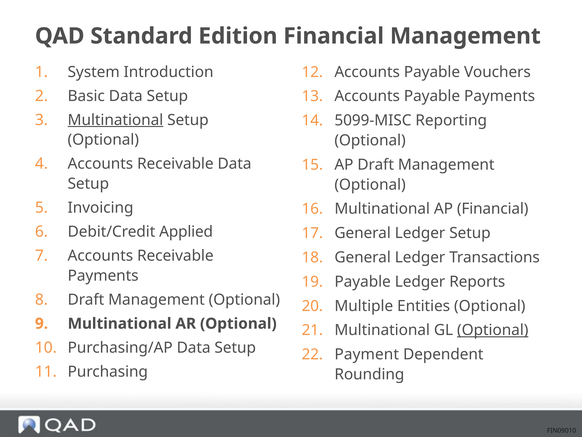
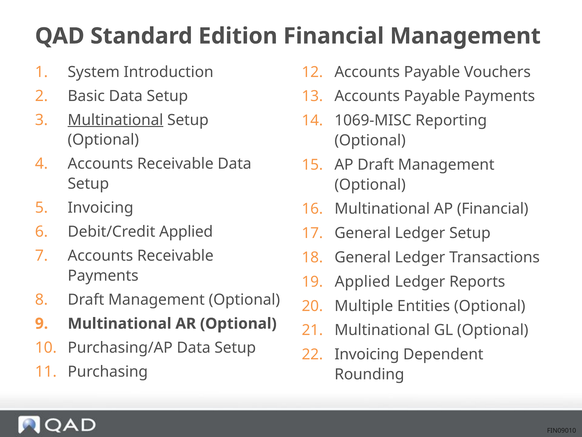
5099-MISC: 5099-MISC -> 1069-MISC
Payable at (363, 281): Payable -> Applied
Optional at (493, 330) underline: present -> none
Payment at (367, 354): Payment -> Invoicing
